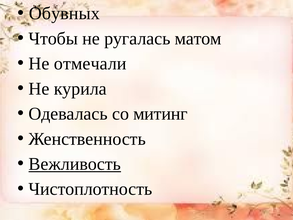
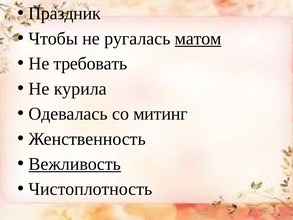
Обувных: Обувных -> Праздник
матом underline: none -> present
отмечали: отмечали -> требовать
